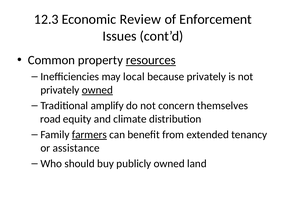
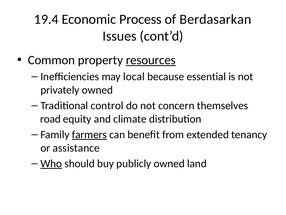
12.3: 12.3 -> 19.4
Review: Review -> Process
Enforcement: Enforcement -> Berdasarkan
because privately: privately -> essential
owned at (97, 90) underline: present -> none
amplify: amplify -> control
Who underline: none -> present
